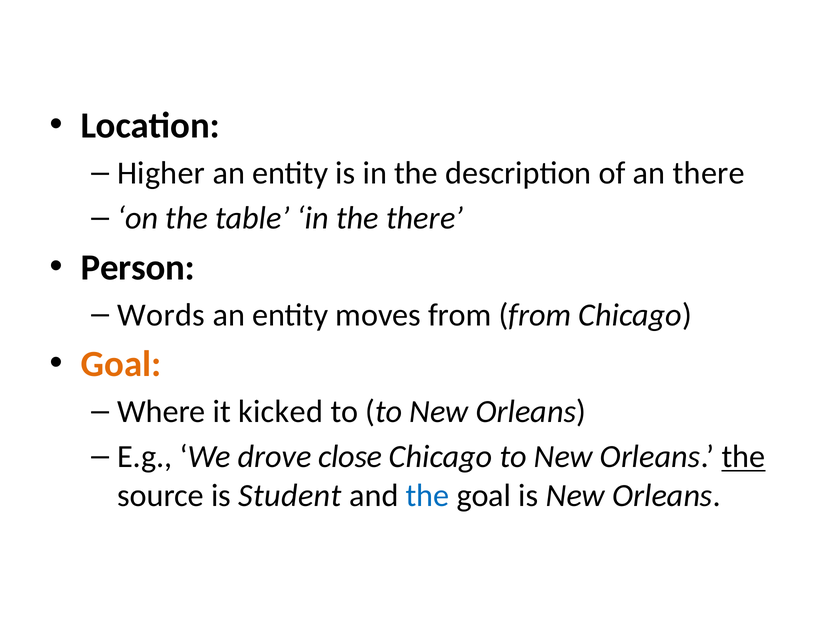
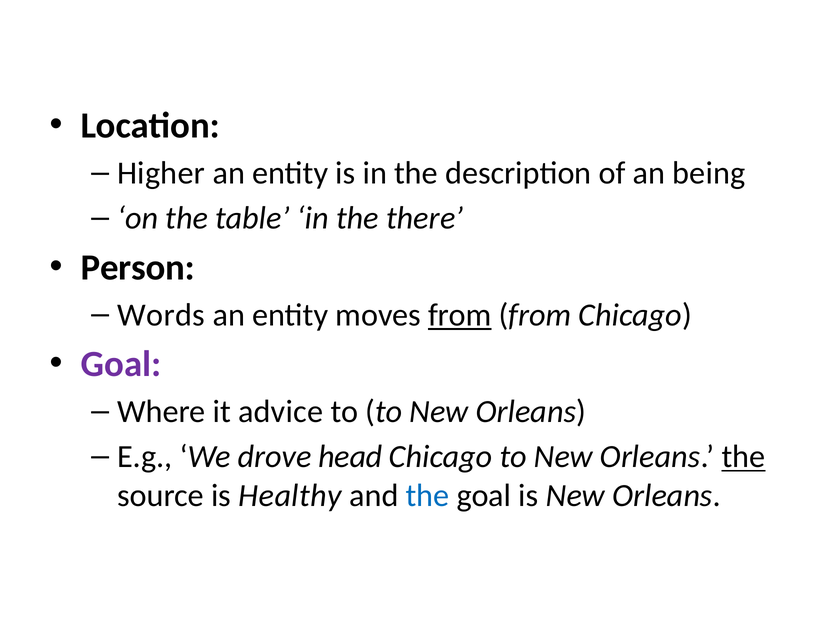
an there: there -> being
from at (460, 315) underline: none -> present
Goal at (121, 364) colour: orange -> purple
kicked: kicked -> advice
close: close -> head
Student: Student -> Healthy
